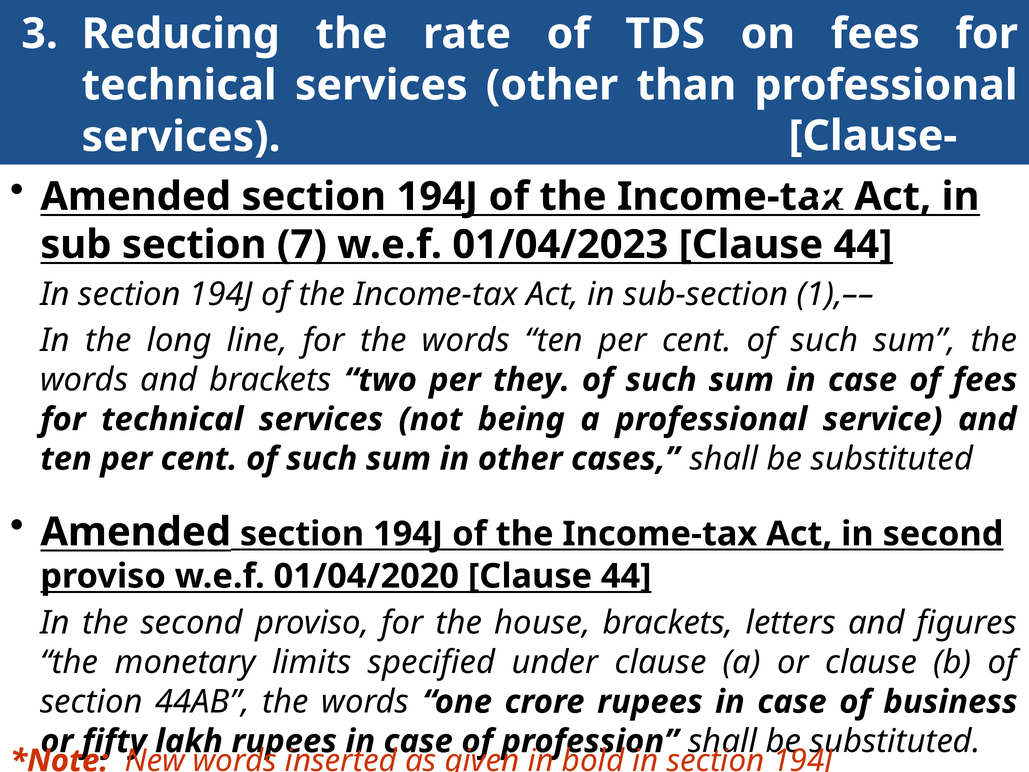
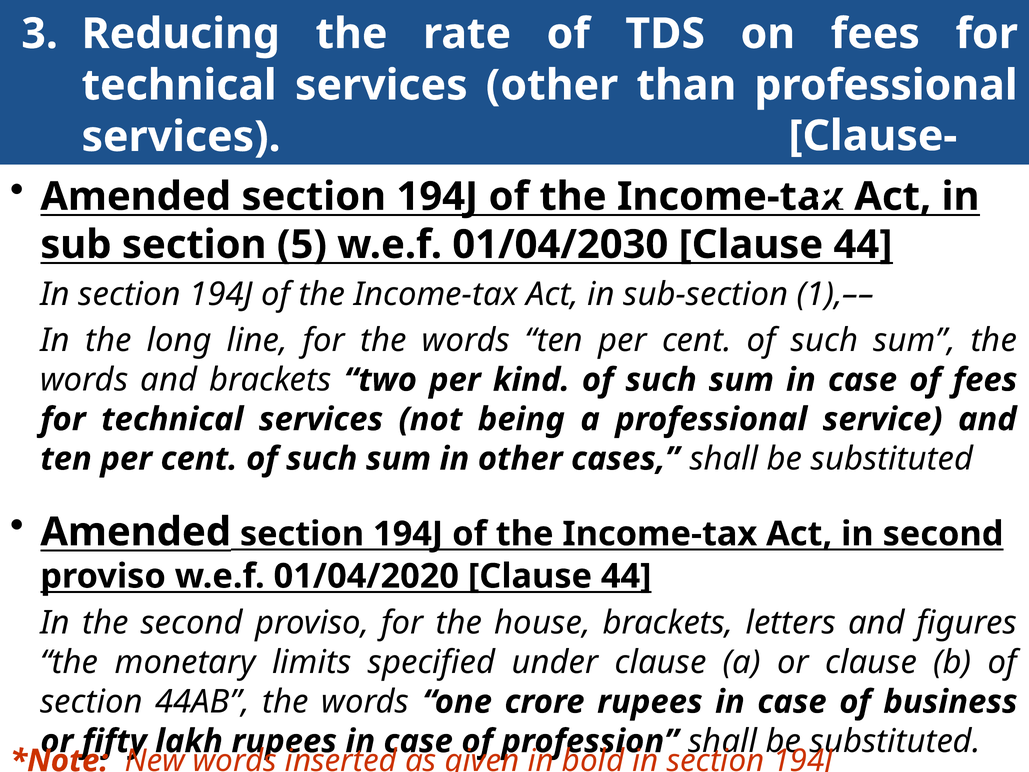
7: 7 -> 5
01/04/2023: 01/04/2023 -> 01/04/2030
they: they -> kind
